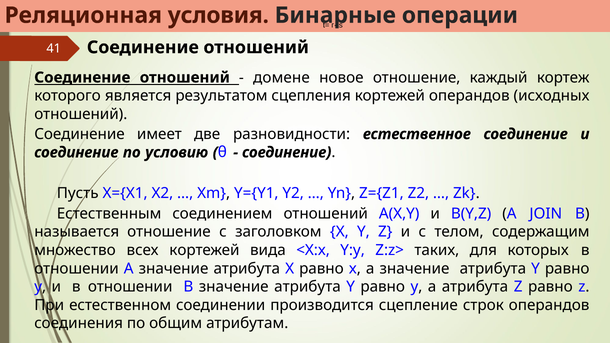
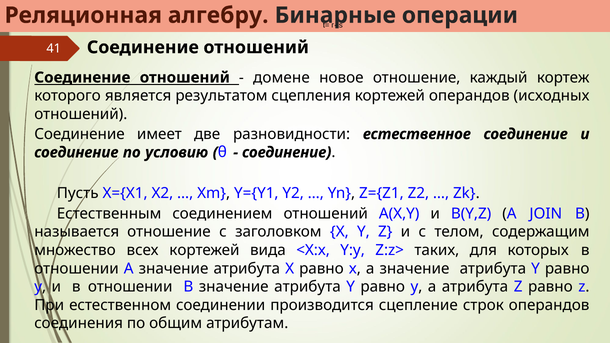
условия: условия -> алгебру
